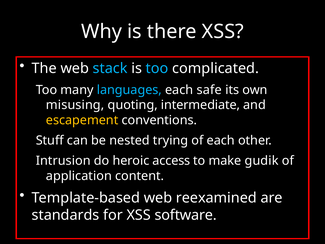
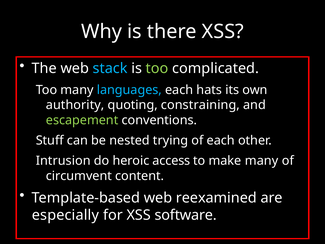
too at (157, 68) colour: light blue -> light green
safe: safe -> hats
misusing: misusing -> authority
intermediate: intermediate -> constraining
escapement colour: yellow -> light green
make gudik: gudik -> many
application: application -> circumvent
standards: standards -> especially
